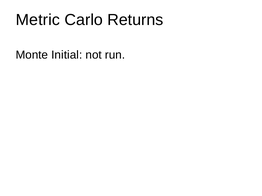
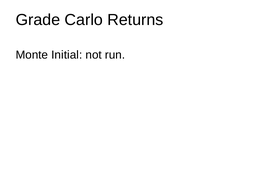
Metric: Metric -> Grade
